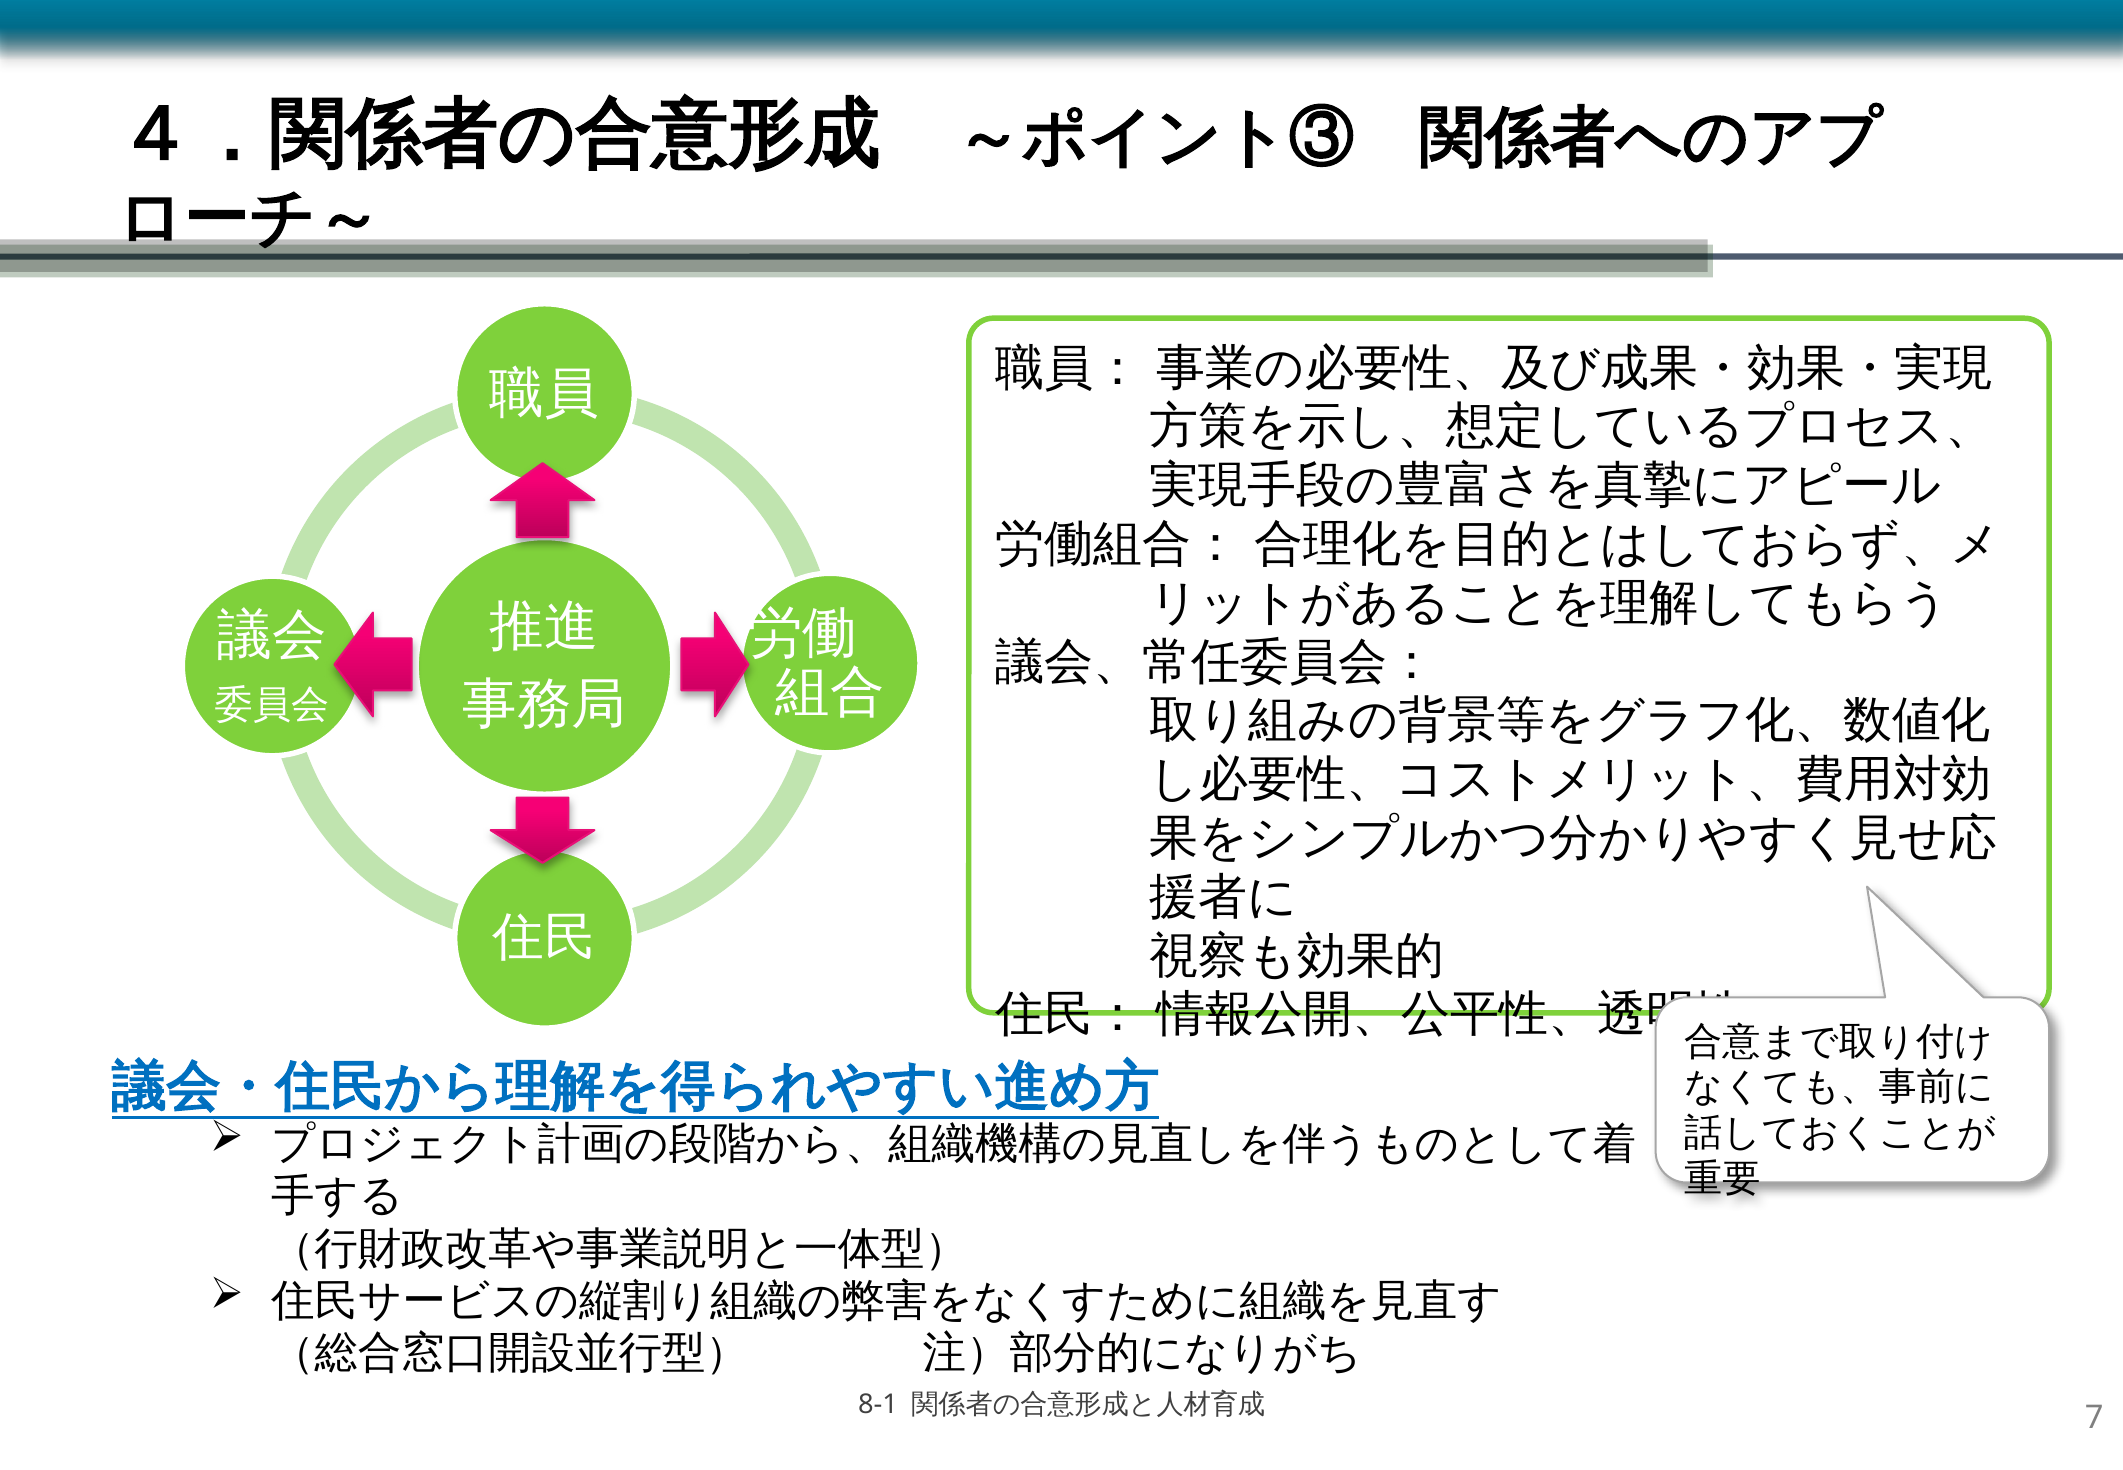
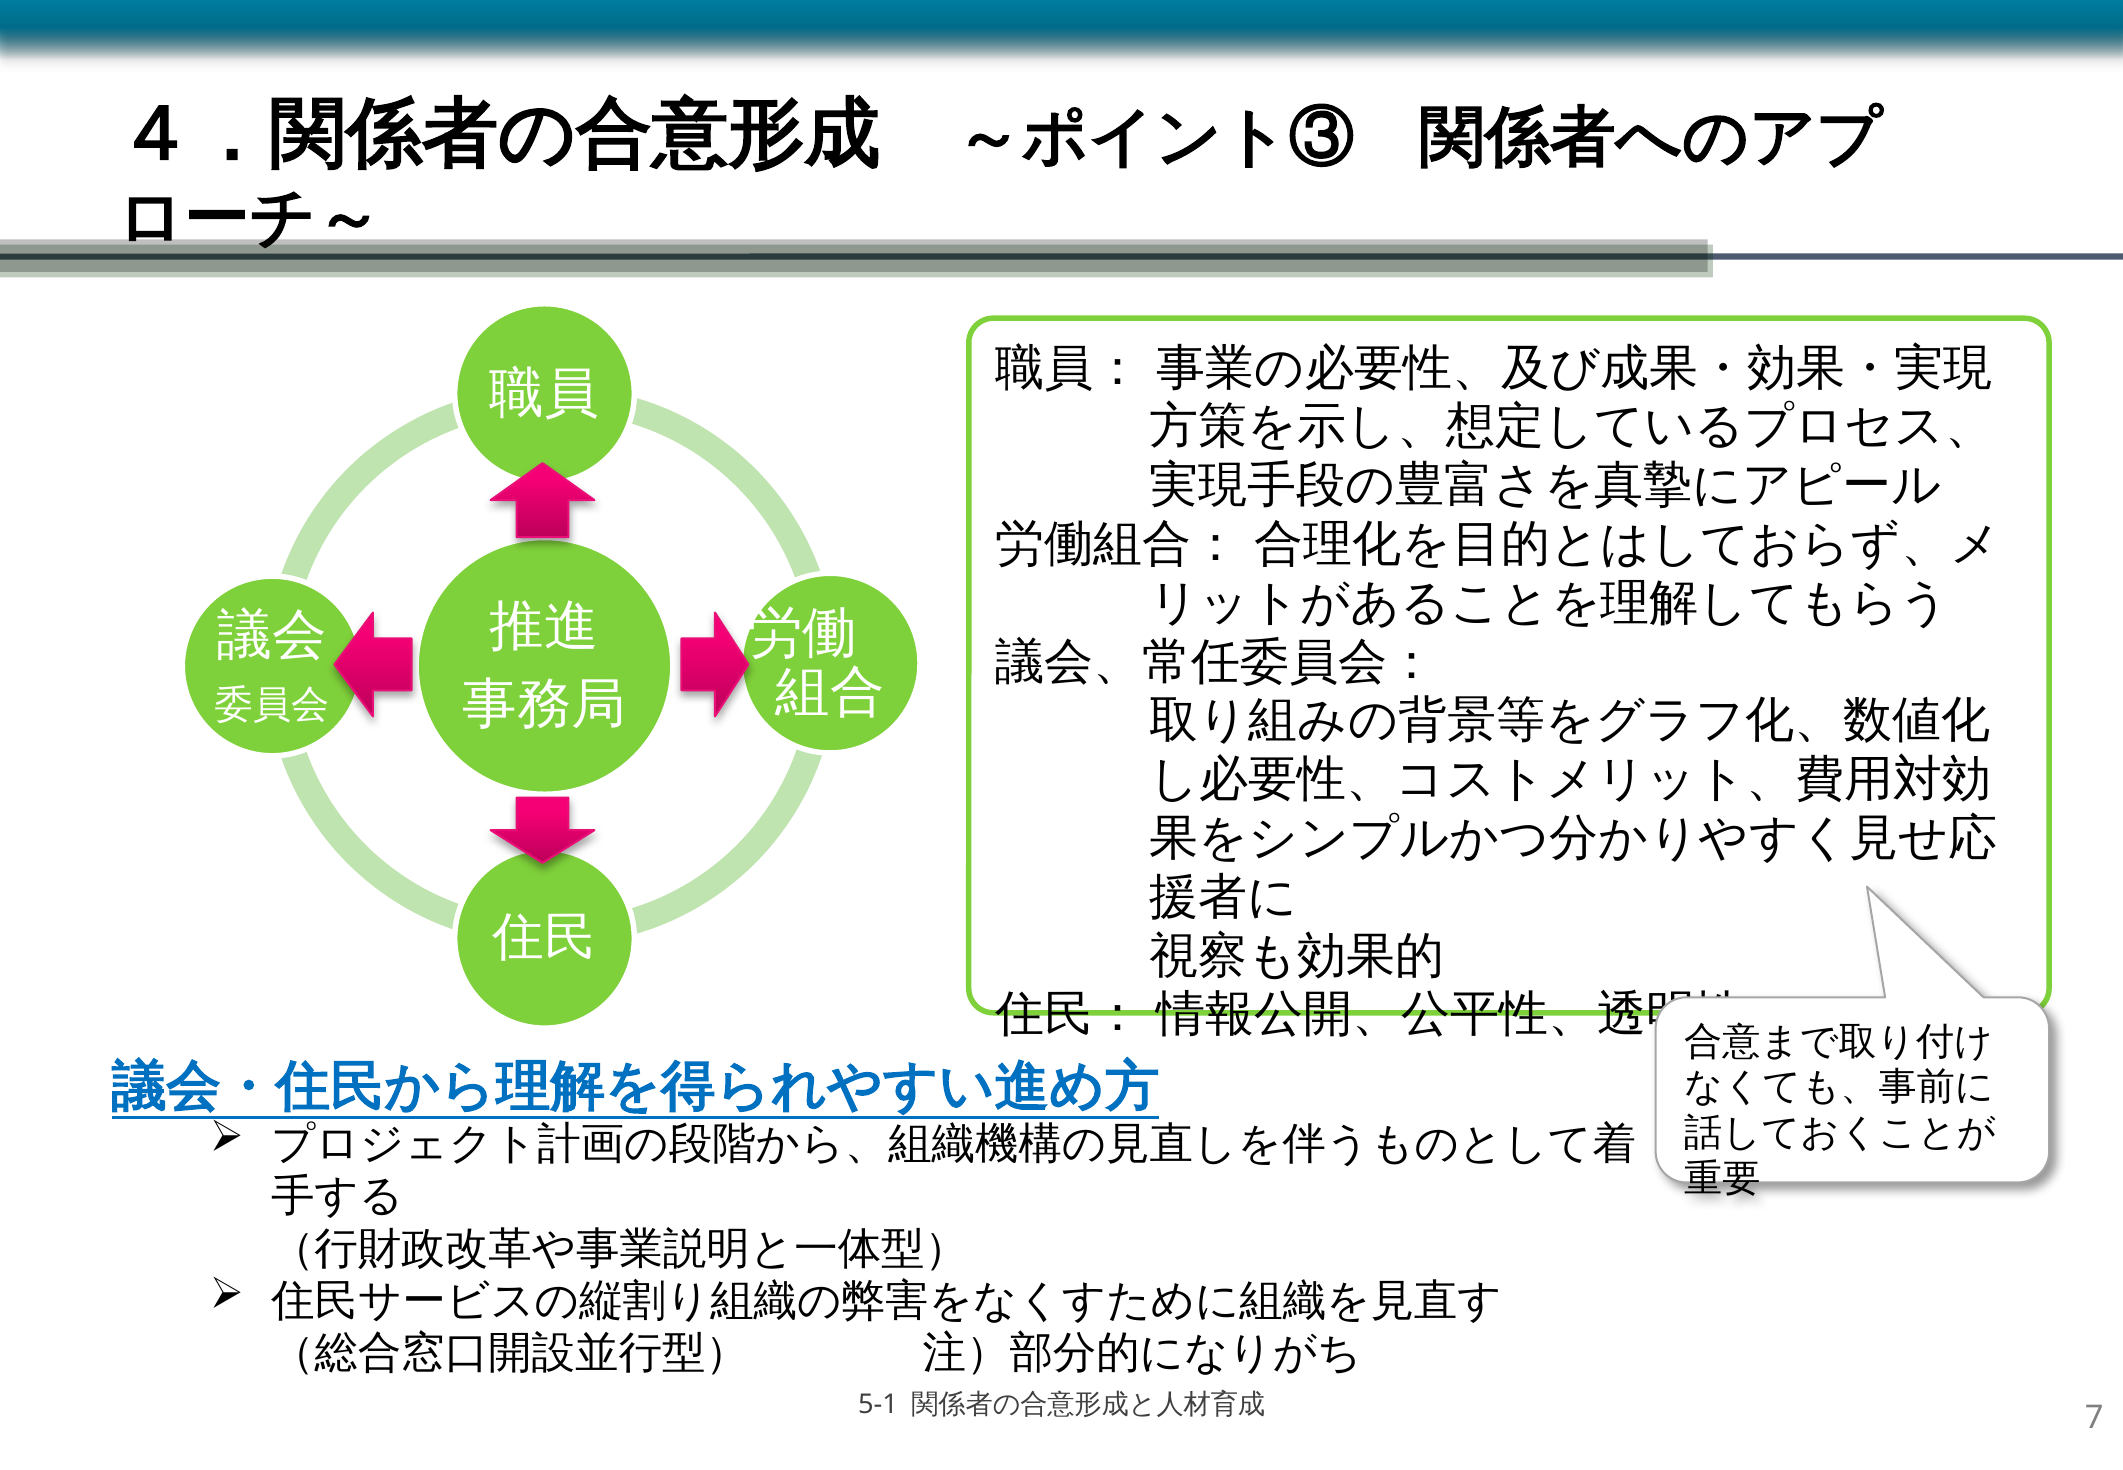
8-1: 8-1 -> 5-1
